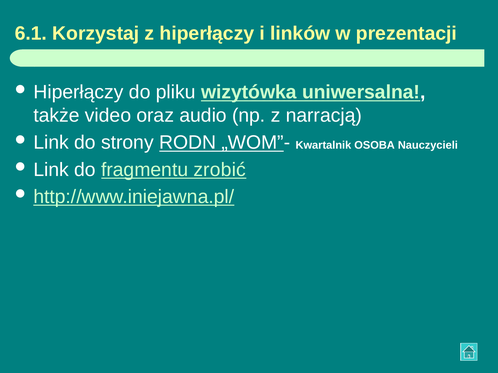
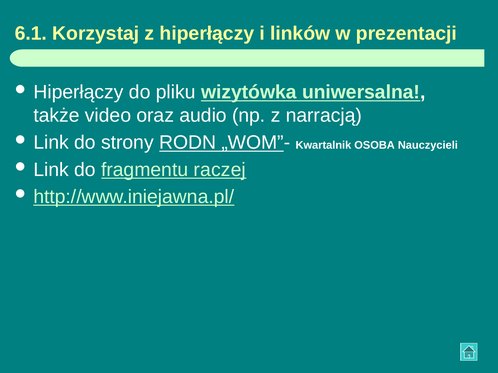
zrobić: zrobić -> raczej
